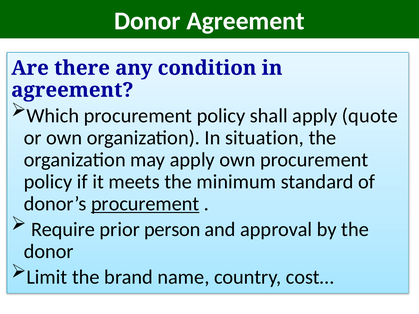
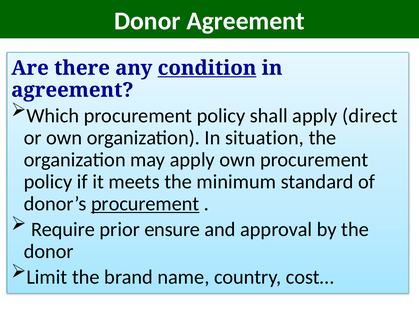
condition underline: none -> present
quote: quote -> direct
person: person -> ensure
